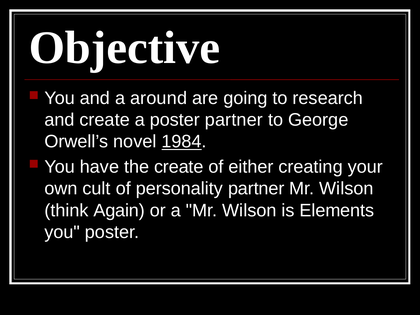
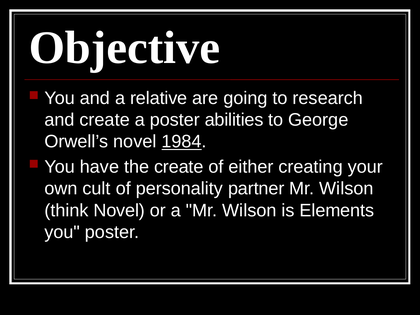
around: around -> relative
poster partner: partner -> abilities
think Again: Again -> Novel
